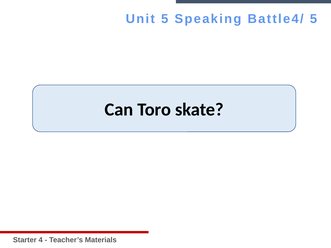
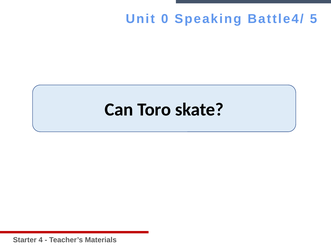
Unit 5: 5 -> 0
